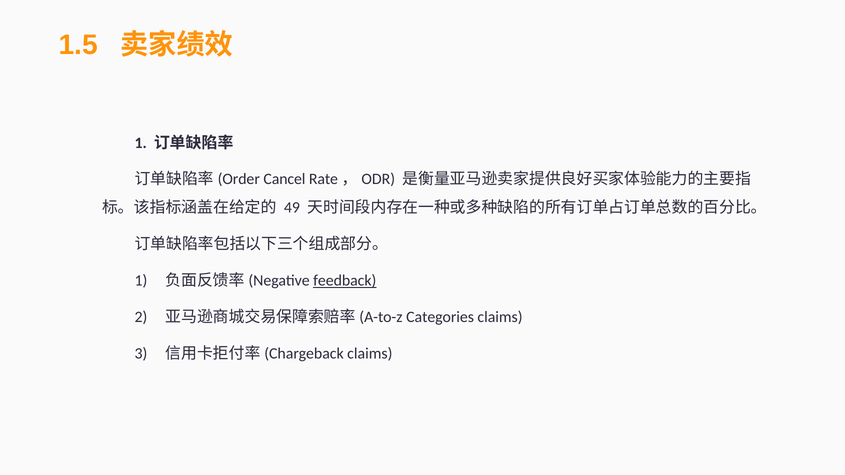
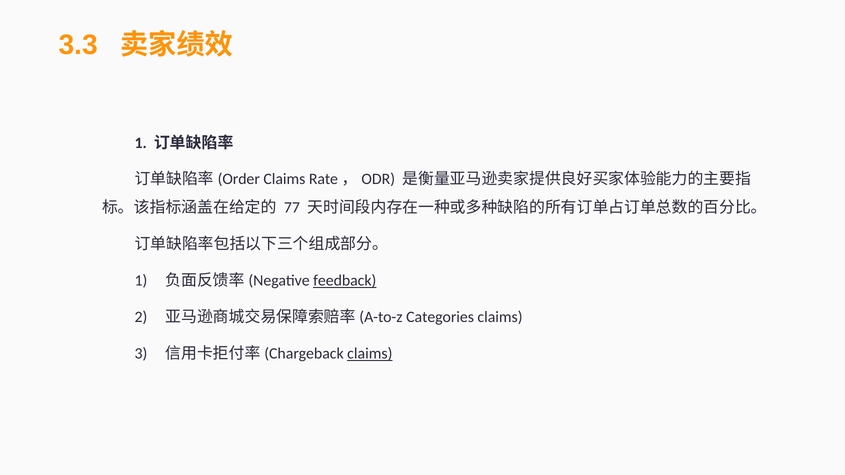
1.5: 1.5 -> 3.3
Cancel at (284, 179): Cancel -> Claims
49: 49 -> 77
claims at (370, 354) underline: none -> present
